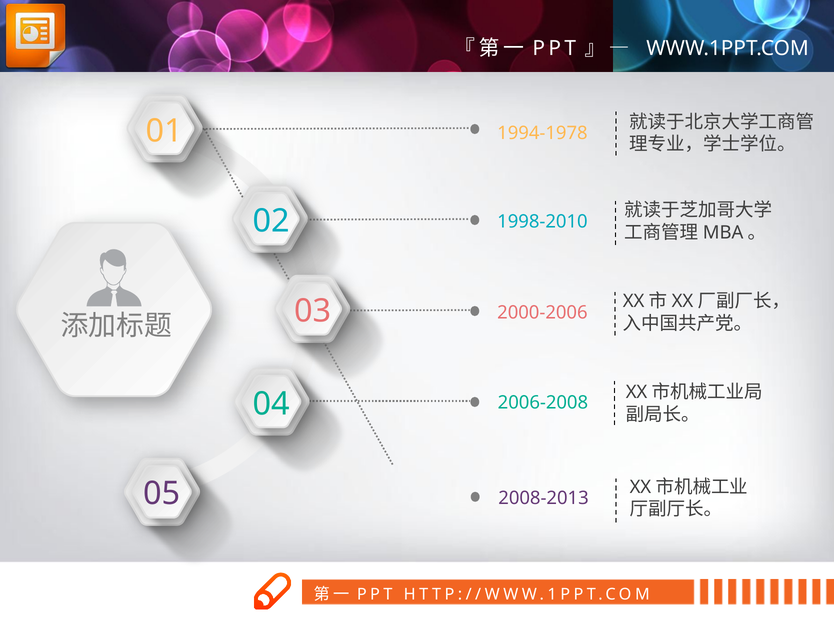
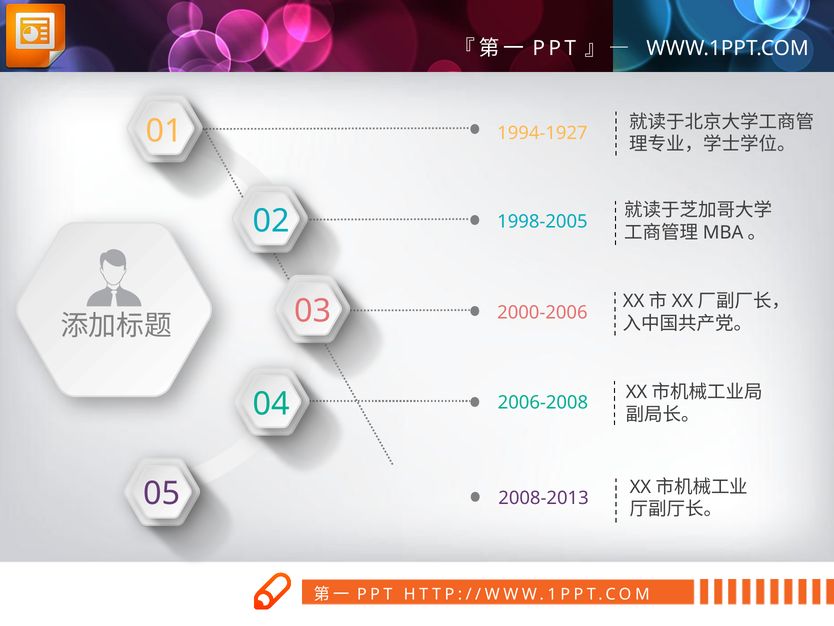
1994-1978: 1994-1978 -> 1994-1927
1998-2010: 1998-2010 -> 1998-2005
